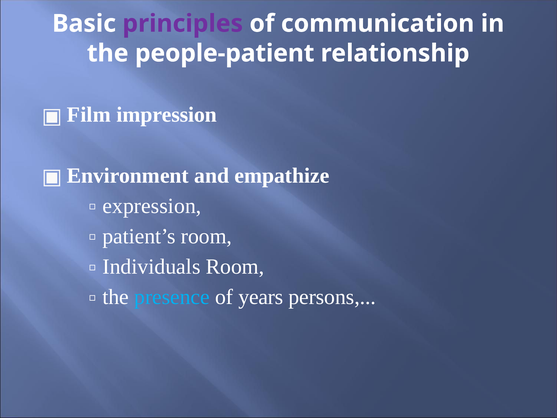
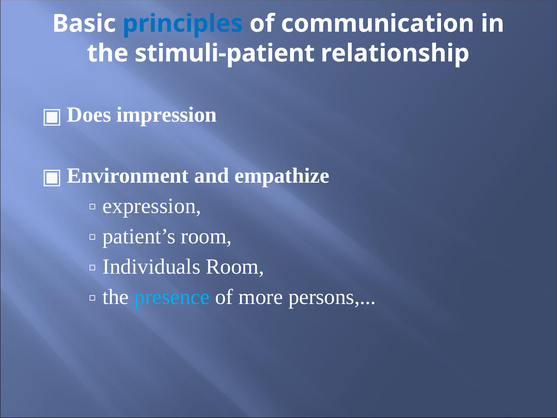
principles colour: purple -> blue
people-patient: people-patient -> stimuli-patient
Film: Film -> Does
years: years -> more
